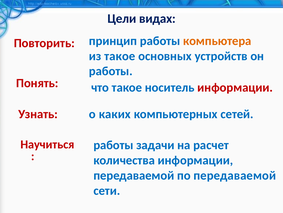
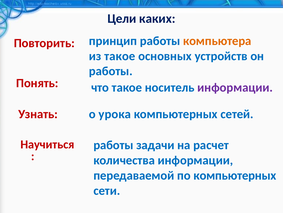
видах: видах -> каких
информации at (235, 87) colour: red -> purple
каких: каких -> урока
по передаваемой: передаваемой -> компьютерных
